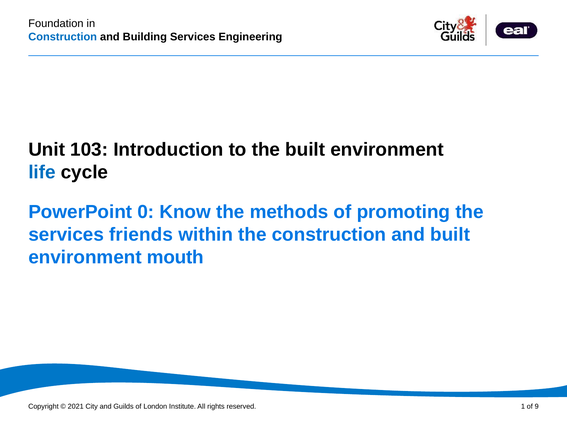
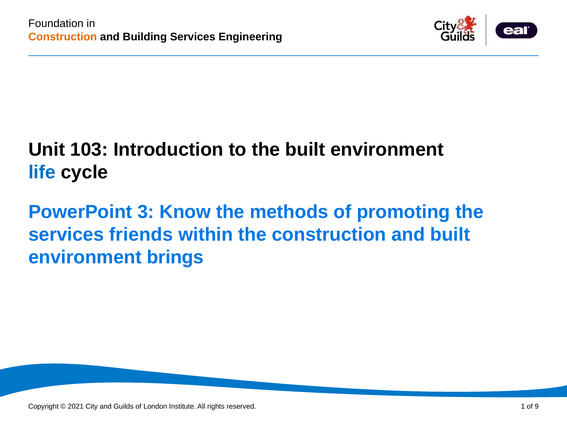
Construction at (63, 37) colour: blue -> orange
0: 0 -> 3
mouth: mouth -> brings
